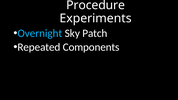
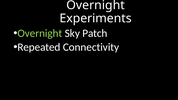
Procedure at (96, 5): Procedure -> Overnight
Overnight at (40, 33) colour: light blue -> light green
Components: Components -> Connectivity
